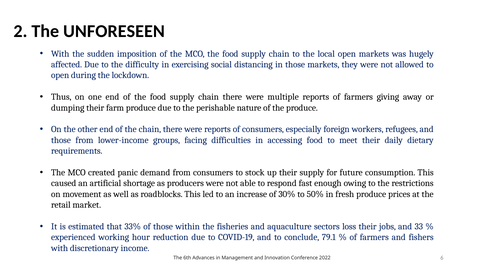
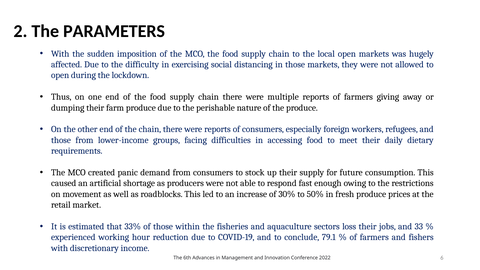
UNFORESEEN: UNFORESEEN -> PARAMETERS
